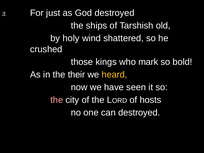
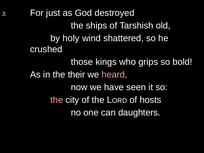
mark: mark -> grips
heard colour: yellow -> pink
can destroyed: destroyed -> daughters
